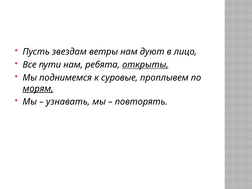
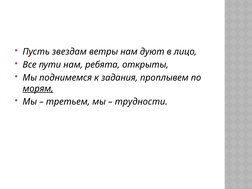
открыты underline: present -> none
суровые: суровые -> задания
узнавать: узнавать -> третьем
повторять: повторять -> трудности
